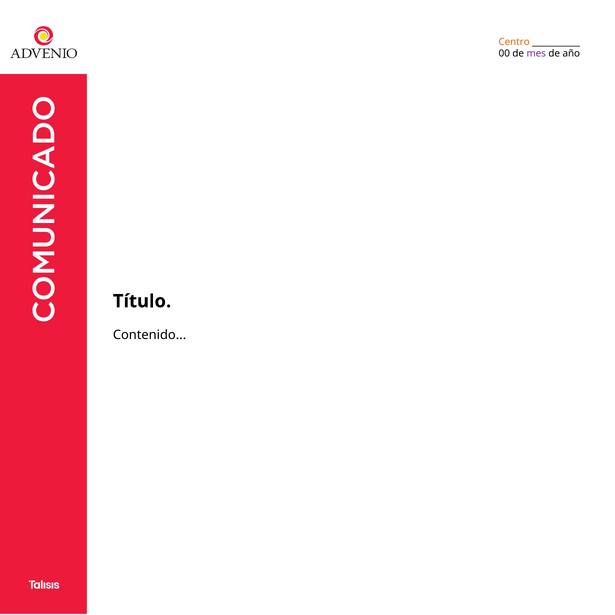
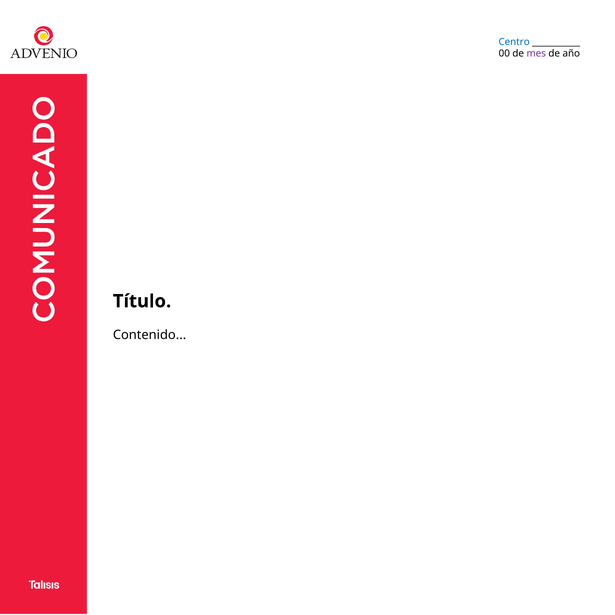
Centro colour: orange -> blue
